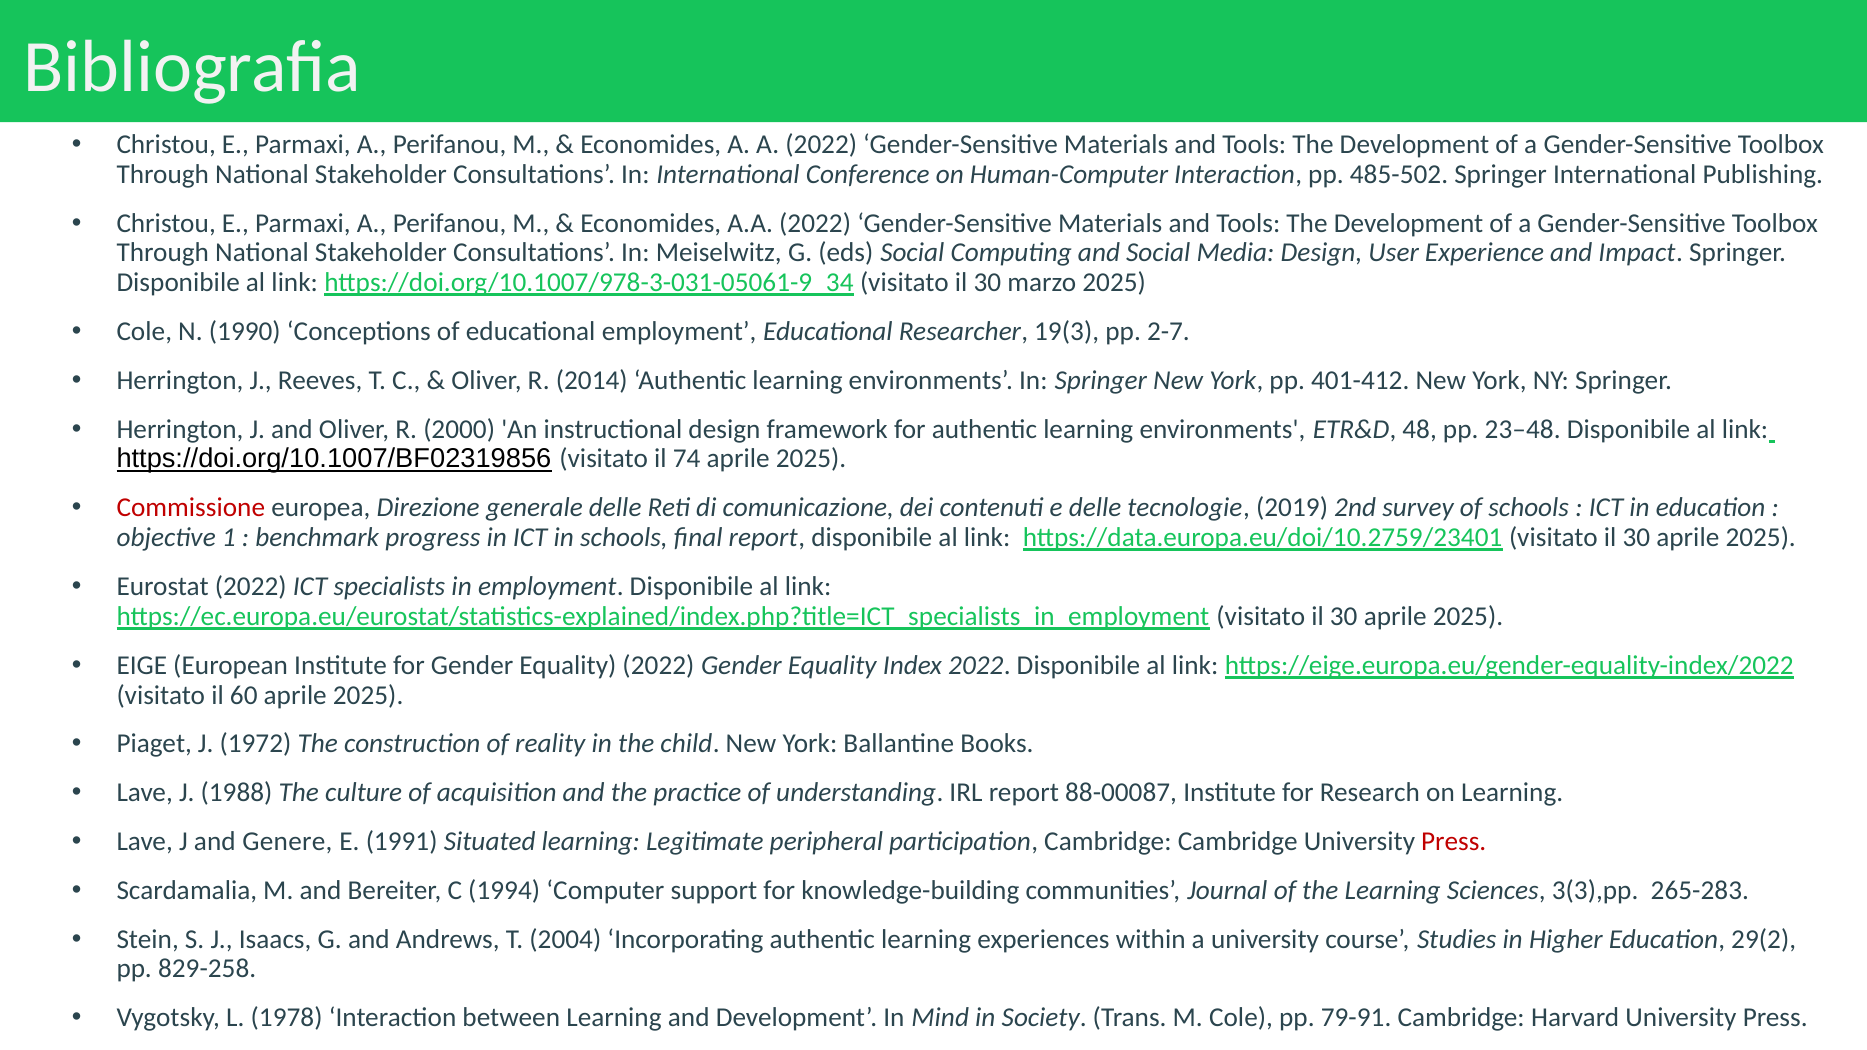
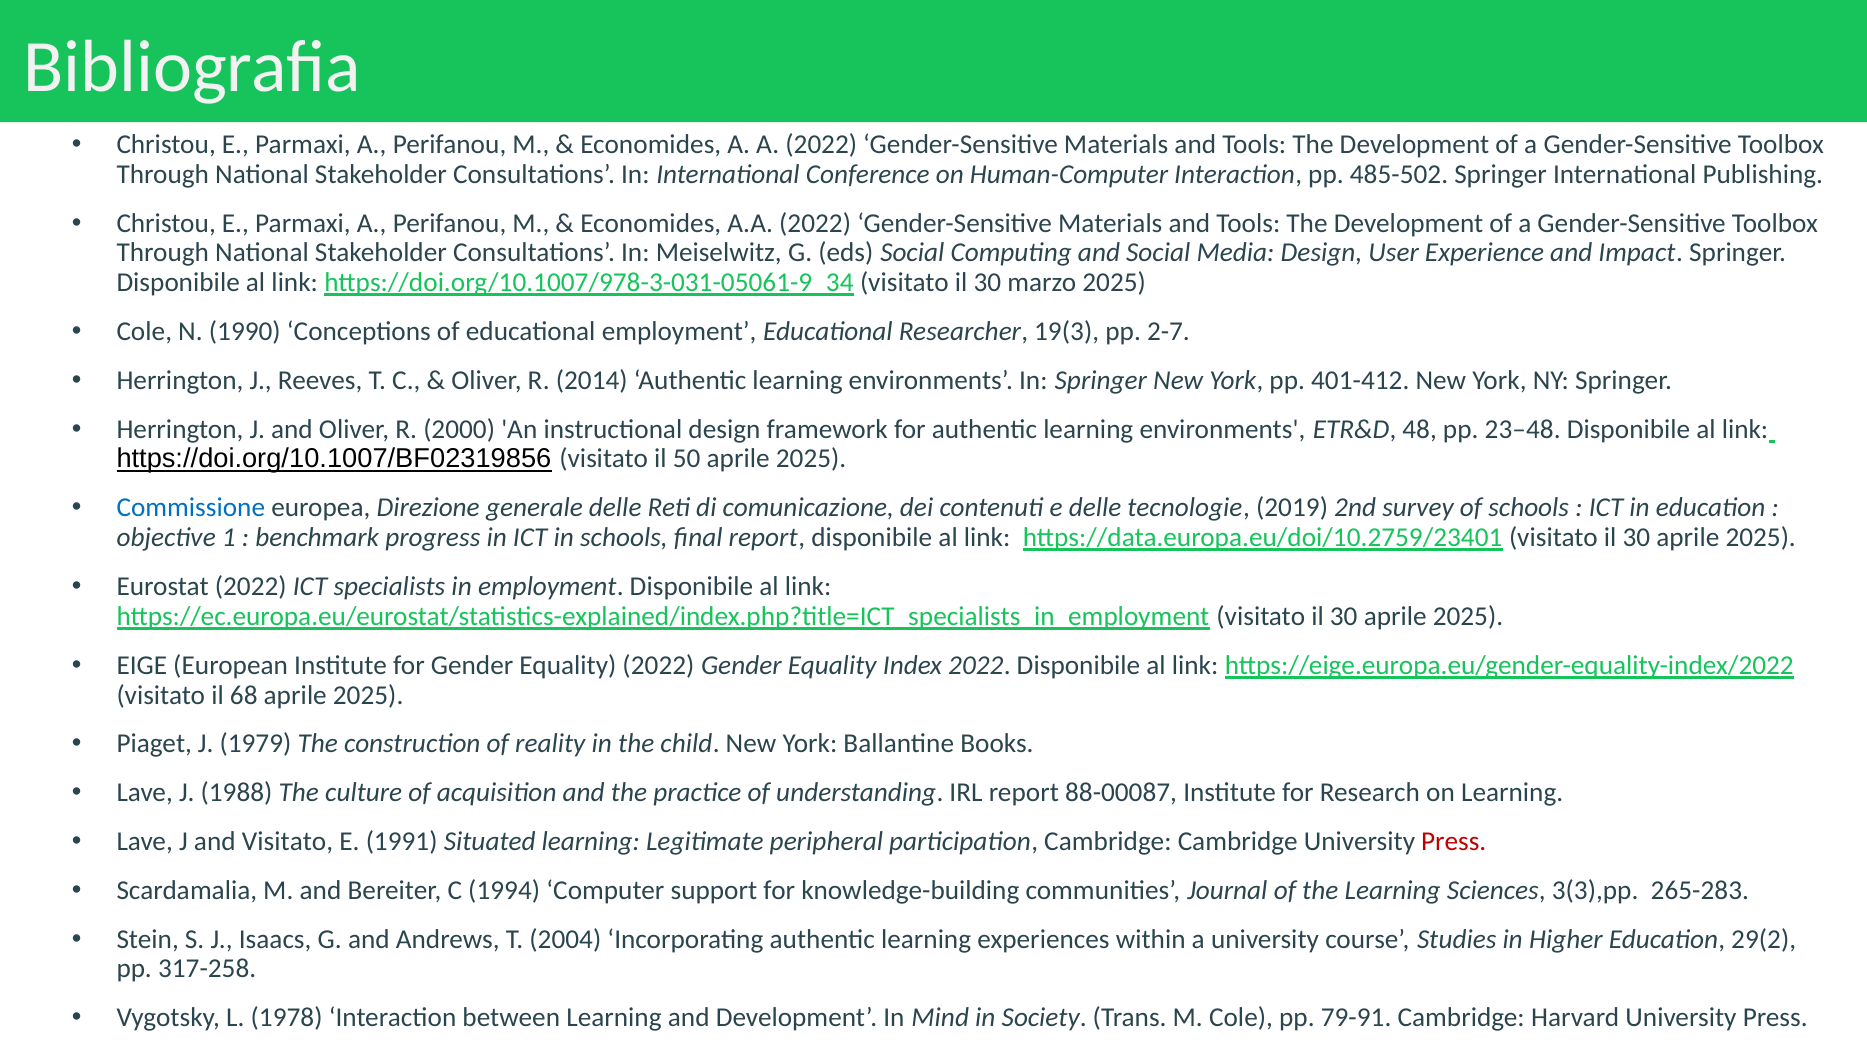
74: 74 -> 50
Commissione colour: red -> blue
60: 60 -> 68
1972: 1972 -> 1979
and Genere: Genere -> Visitato
829-258: 829-258 -> 317-258
